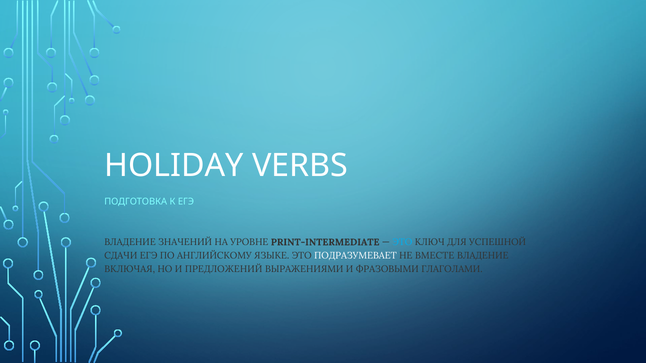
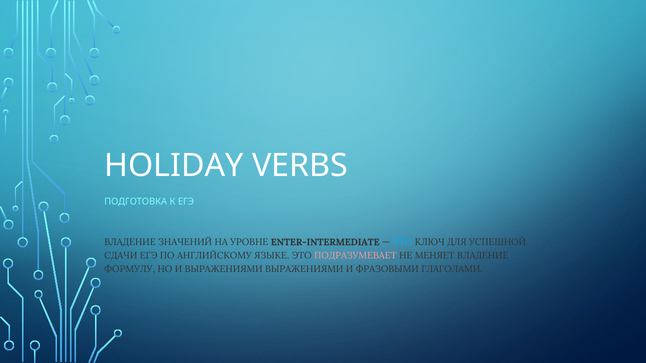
PRINT-INTERMEDIATE: PRINT-INTERMEDIATE -> ENTER-INTERMEDIATE
ПОДРАЗУМЕВАЕТ colour: white -> pink
ВМЕСТЕ: ВМЕСТЕ -> МЕНЯЕТ
ВКЛЮЧАЯ: ВКЛЮЧАЯ -> ФОРМУЛУ
И ПРЕДЛОЖЕНИЙ: ПРЕДЛОЖЕНИЙ -> ВЫРАЖЕНИЯМИ
